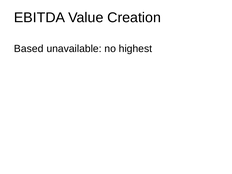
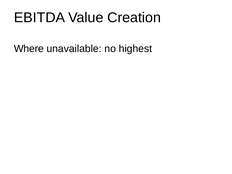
Based: Based -> Where
